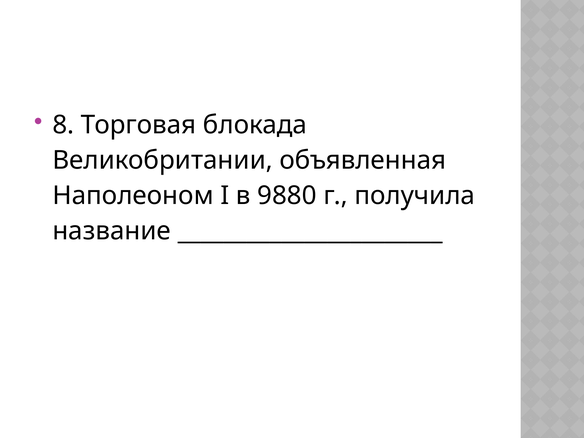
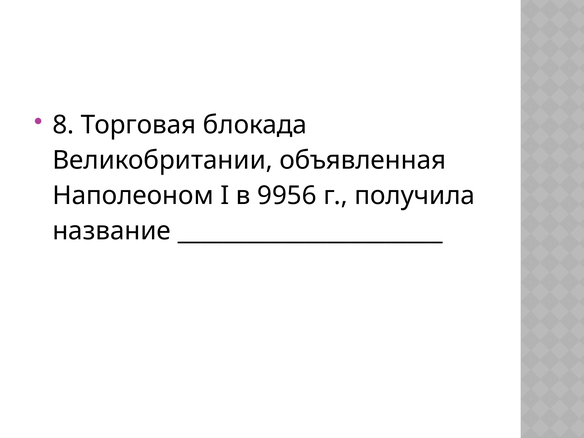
9880: 9880 -> 9956
